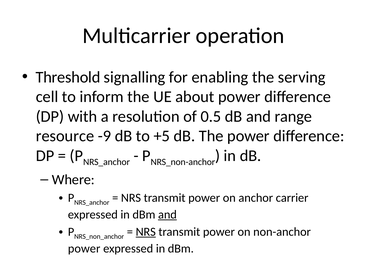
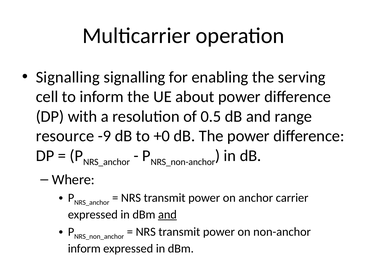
Threshold at (68, 77): Threshold -> Signalling
+5: +5 -> +0
NRS at (146, 231) underline: present -> none
power at (84, 248): power -> inform
